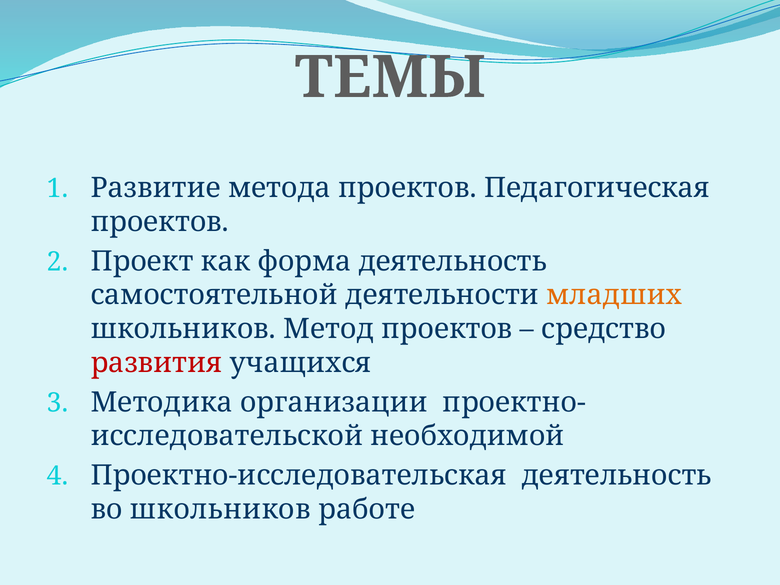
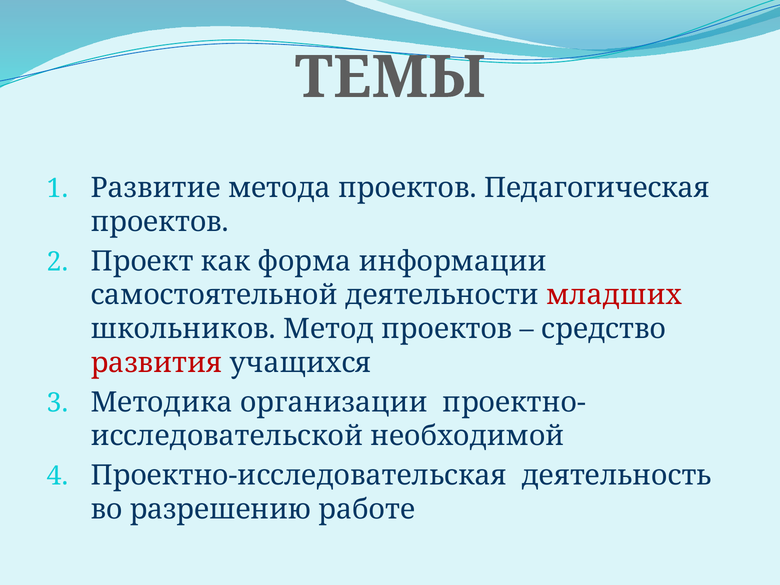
форма деятельность: деятельность -> информации
младших colour: orange -> red
во школьников: школьников -> разрешению
